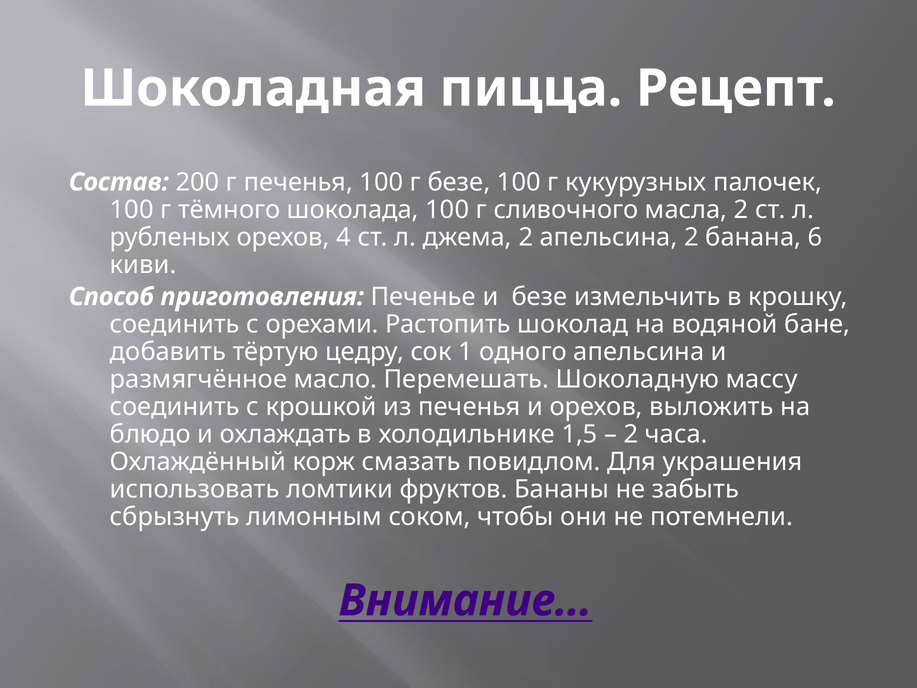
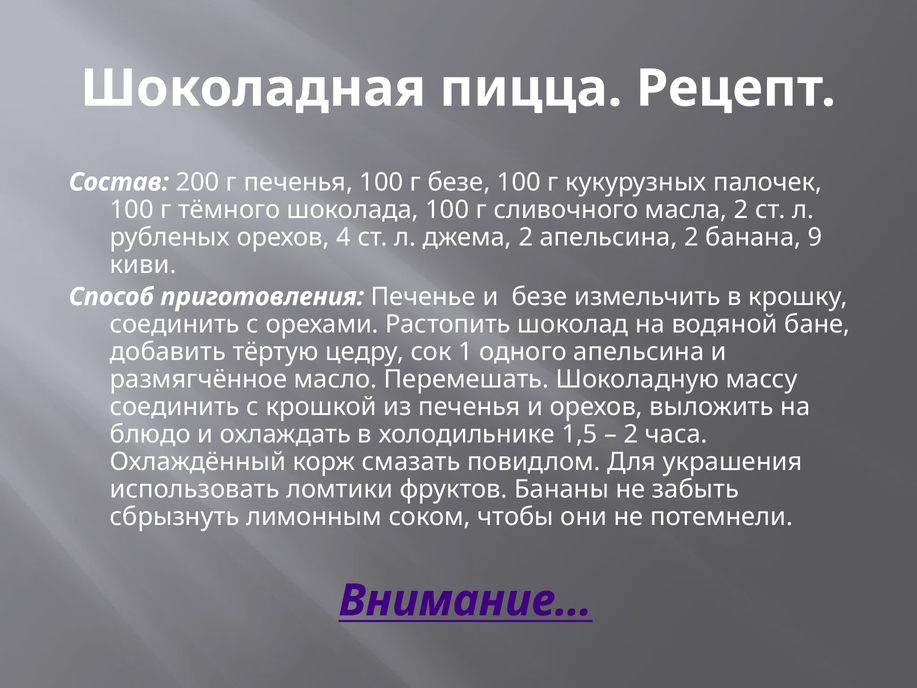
6: 6 -> 9
